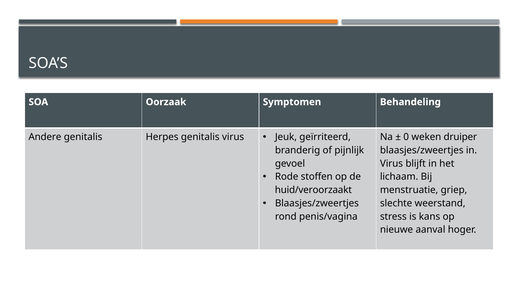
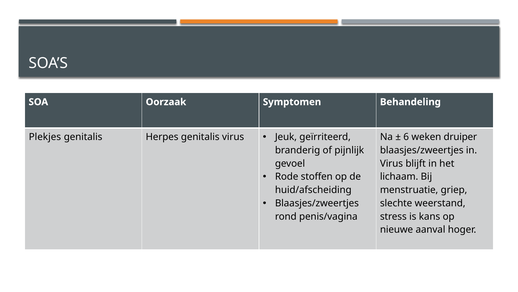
Andere: Andere -> Plekjes
0: 0 -> 6
huid/veroorzaakt: huid/veroorzaakt -> huid/afscheiding
